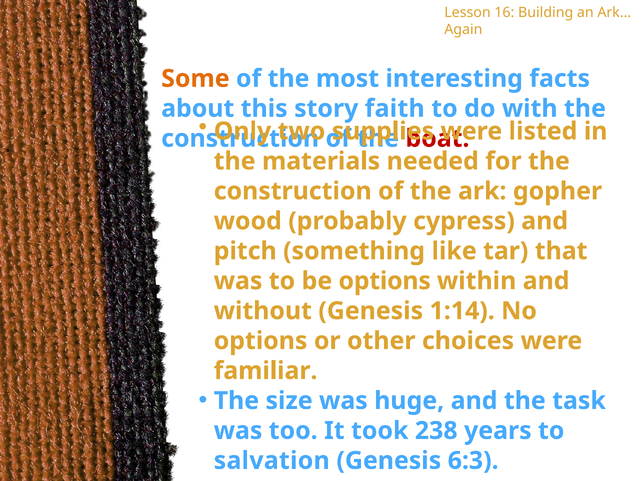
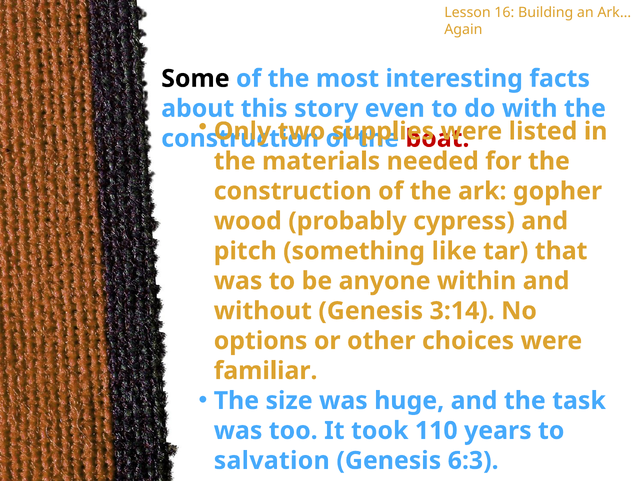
Some colour: orange -> black
faith: faith -> even
be options: options -> anyone
1:14: 1:14 -> 3:14
238: 238 -> 110
